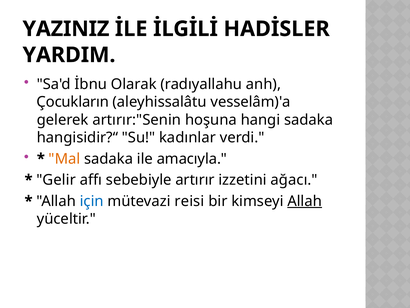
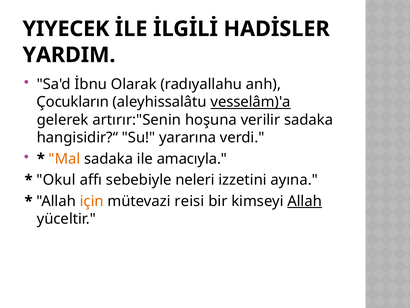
YAZINIZ: YAZINIZ -> YIYECEK
vesselâm)'a underline: none -> present
hangi: hangi -> verilir
kadınlar: kadınlar -> yararına
Gelir: Gelir -> Okul
artırır: artırır -> neleri
ağacı: ağacı -> ayına
için colour: blue -> orange
